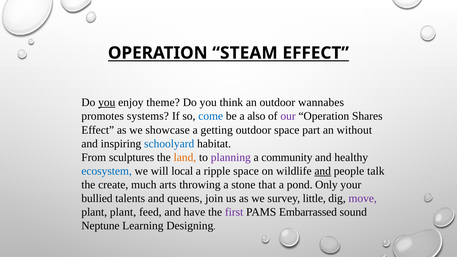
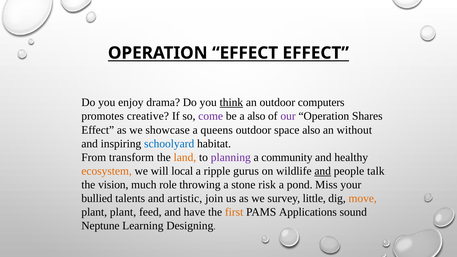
OPERATION STEAM: STEAM -> EFFECT
you at (107, 103) underline: present -> none
theme: theme -> drama
think underline: none -> present
wannabes: wannabes -> computers
systems: systems -> creative
come colour: blue -> purple
getting: getting -> queens
space part: part -> also
sculptures: sculptures -> transform
ecosystem colour: blue -> orange
ripple space: space -> gurus
create: create -> vision
arts: arts -> role
that: that -> risk
Only: Only -> Miss
queens: queens -> artistic
move colour: purple -> orange
first colour: purple -> orange
Embarrassed: Embarrassed -> Applications
